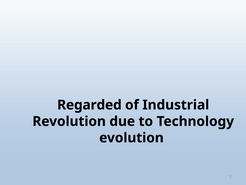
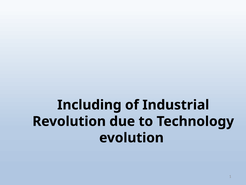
Regarded: Regarded -> Including
